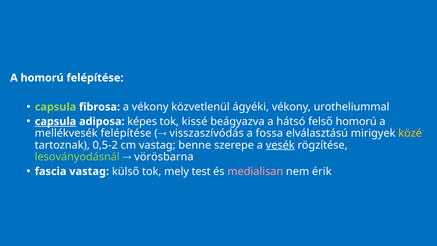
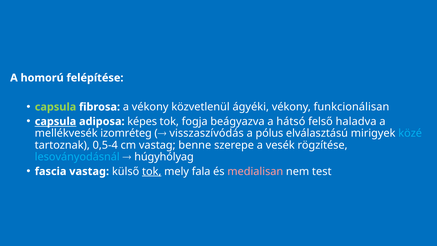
urotheliummal: urotheliummal -> funkcionálisan
kissé: kissé -> fogja
felső homorú: homorú -> haladva
mellékvesék felépítése: felépítése -> izomréteg
fossa: fossa -> pólus
közé colour: yellow -> light blue
0,5-2: 0,5-2 -> 0,5-4
vesék underline: present -> none
lesoványodásnál colour: light green -> light blue
vörösbarna: vörösbarna -> húgyhólyag
tok at (152, 171) underline: none -> present
test: test -> fala
érik: érik -> test
